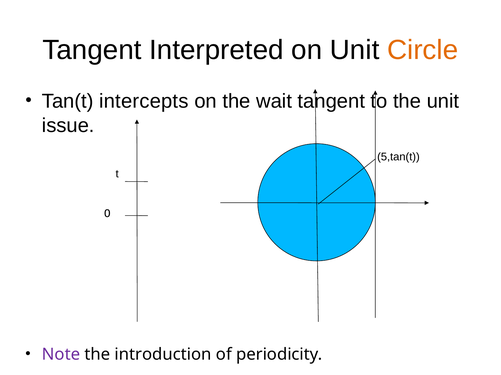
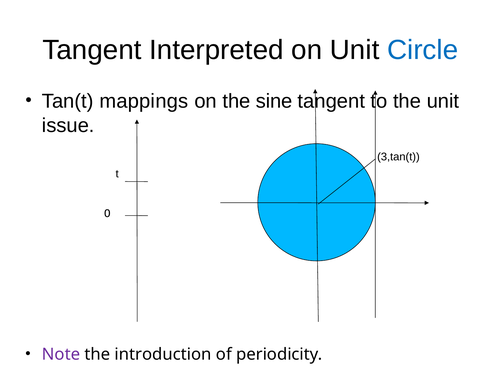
Circle colour: orange -> blue
intercepts: intercepts -> mappings
wait: wait -> sine
5,tan(t: 5,tan(t -> 3,tan(t
